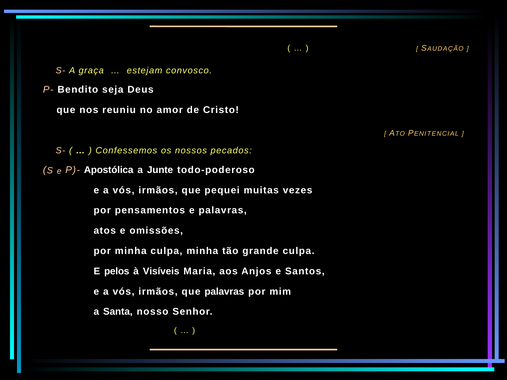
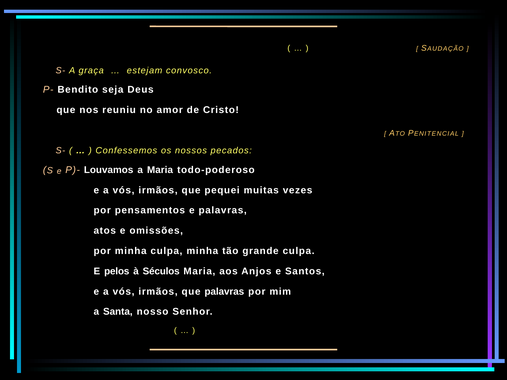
Apostólica: Apostólica -> Louvamos
a Junte: Junte -> Maria
Visíveis: Visíveis -> Séculos
